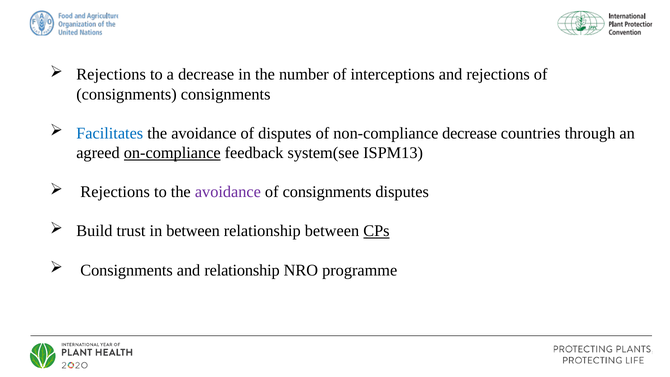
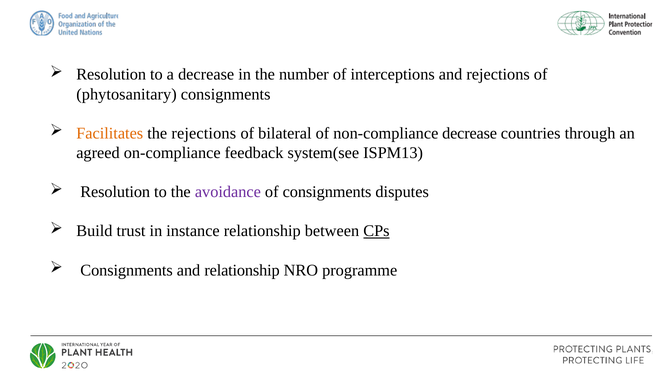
Rejections at (111, 75): Rejections -> Resolution
consignments at (127, 94): consignments -> phytosanitary
Facilitates colour: blue -> orange
avoidance at (204, 133): avoidance -> rejections
of disputes: disputes -> bilateral
on-compliance underline: present -> none
Rejections at (115, 192): Rejections -> Resolution
in between: between -> instance
